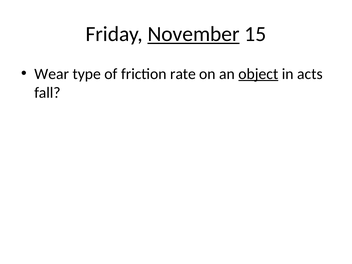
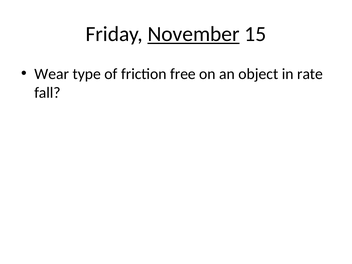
rate: rate -> free
object underline: present -> none
acts: acts -> rate
